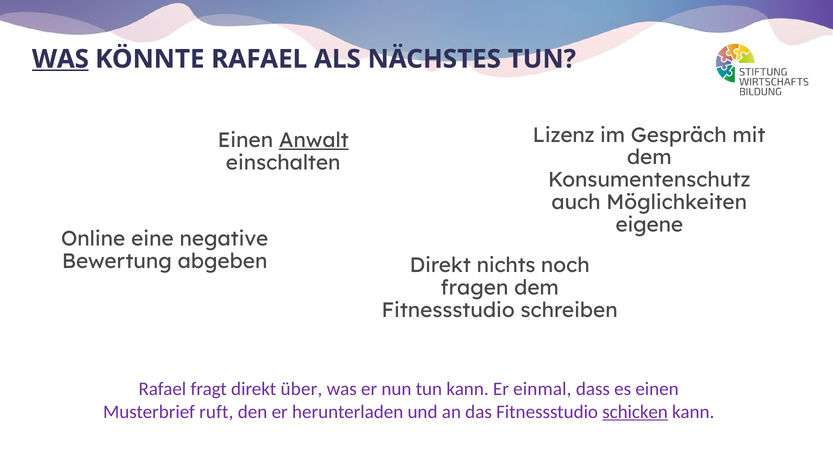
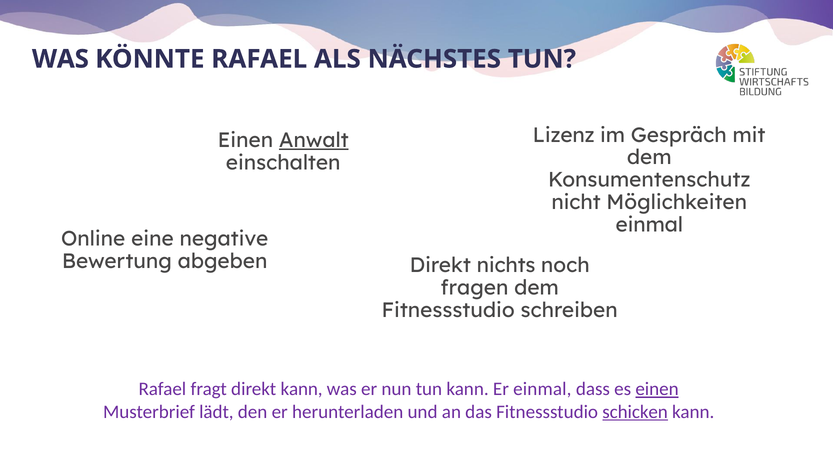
WAS at (60, 59) underline: present -> none
auch: auch -> nicht
eigene at (649, 225): eigene -> einmal
direkt über: über -> kann
einen at (657, 389) underline: none -> present
ruft: ruft -> lädt
